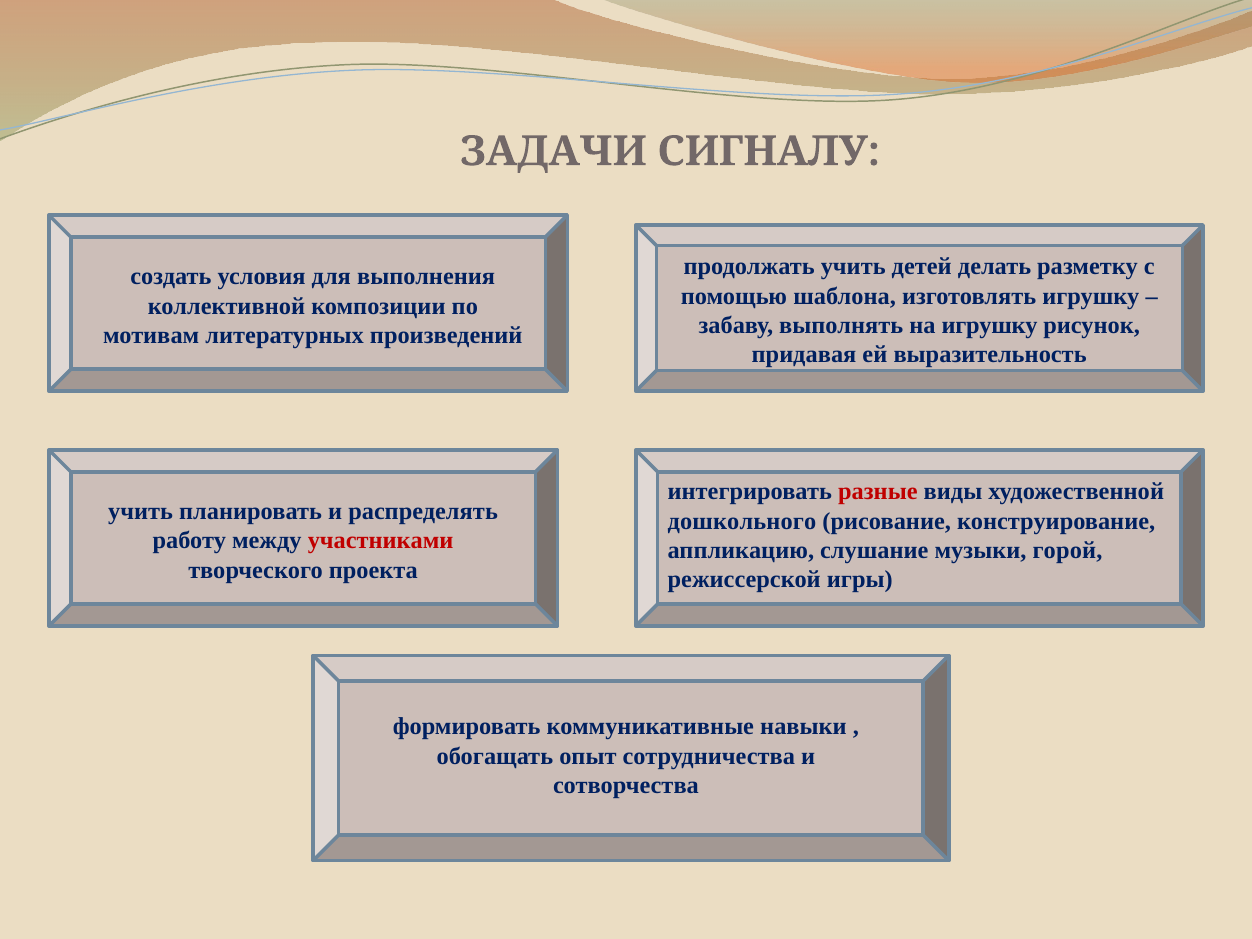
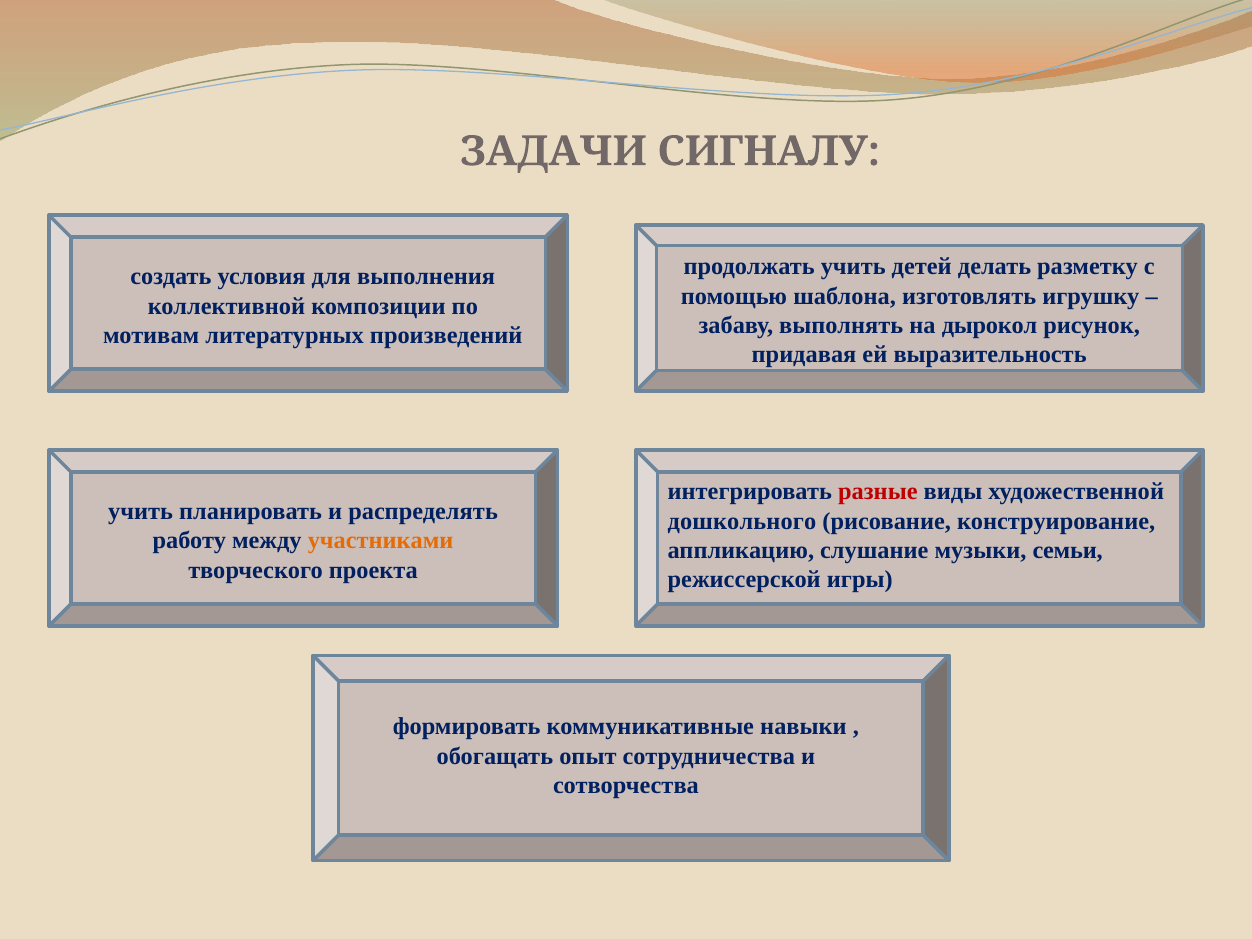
на игрушку: игрушку -> дырокол
участниками colour: red -> orange
горой: горой -> семьи
